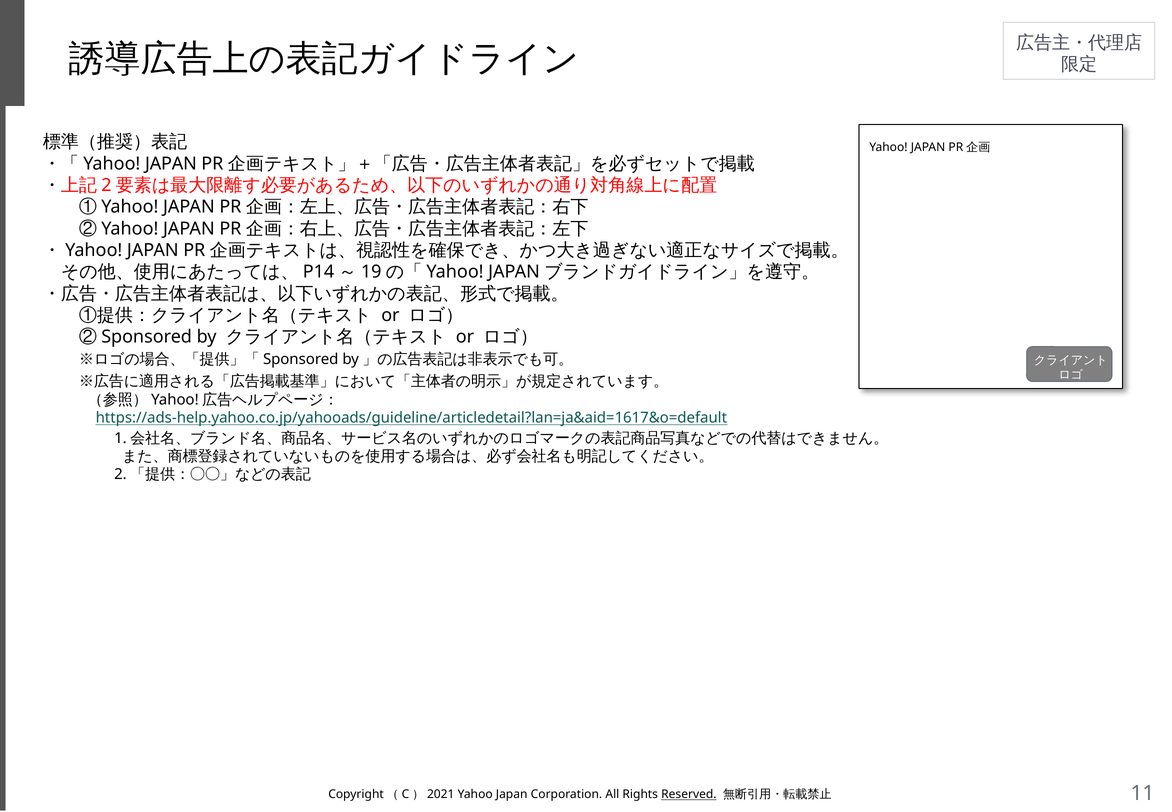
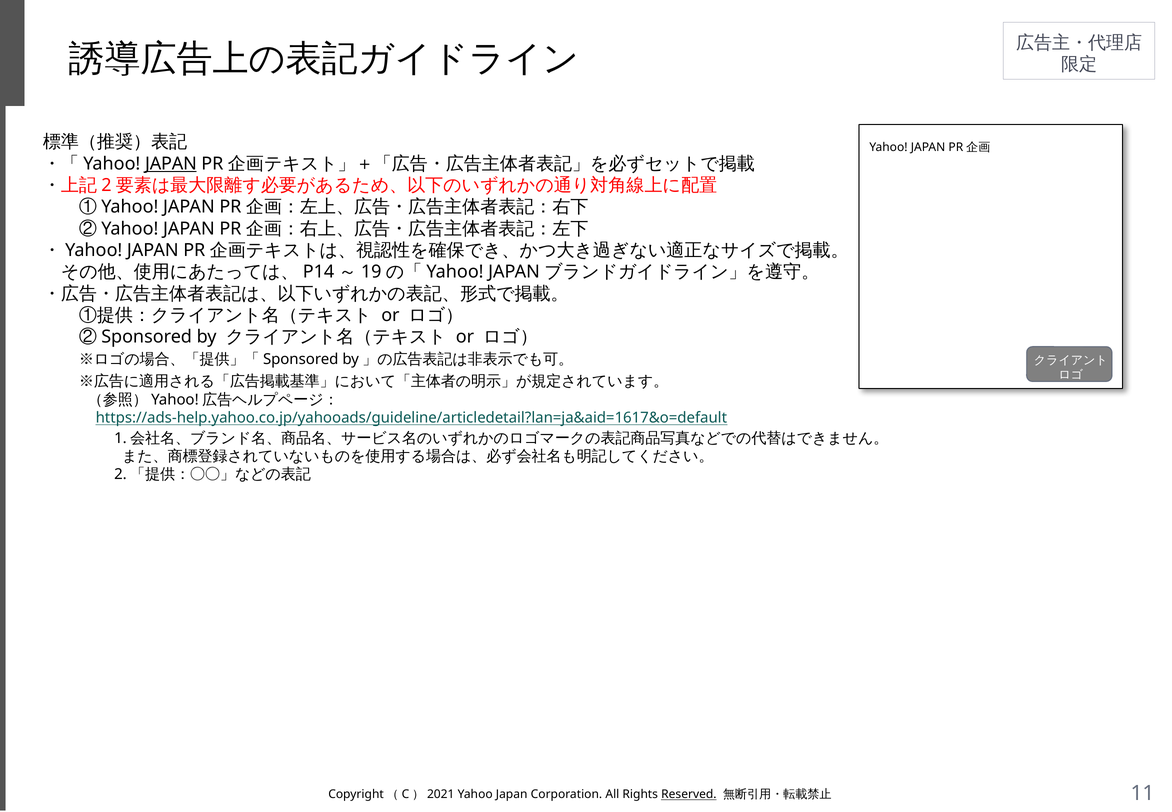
JAPAN at (171, 164) underline: none -> present
